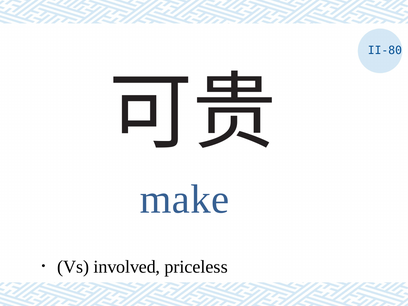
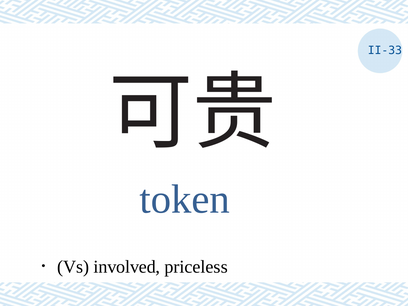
II-80: II-80 -> II-33
make: make -> token
